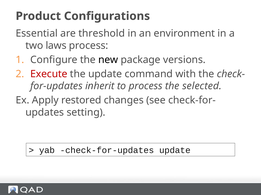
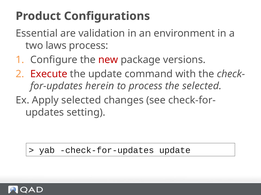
threshold: threshold -> validation
new colour: black -> red
inherit: inherit -> herein
Apply restored: restored -> selected
